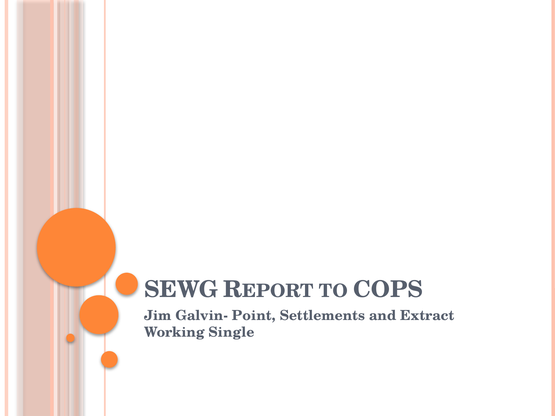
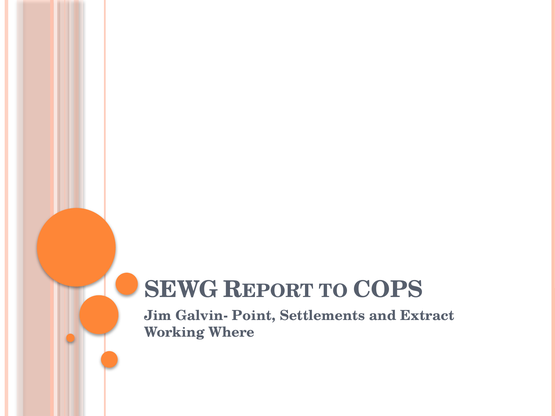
Single: Single -> Where
